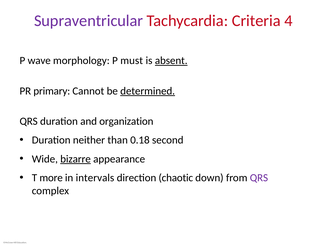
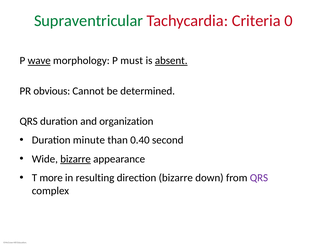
Supraventricular colour: purple -> green
4: 4 -> 0
wave underline: none -> present
primary: primary -> obvious
determined underline: present -> none
neither: neither -> minute
0.18: 0.18 -> 0.40
intervals: intervals -> resulting
direction chaotic: chaotic -> bizarre
